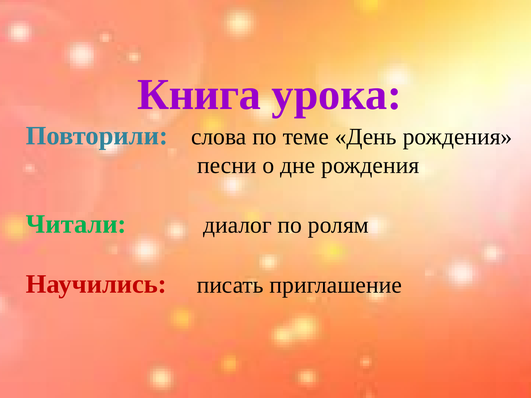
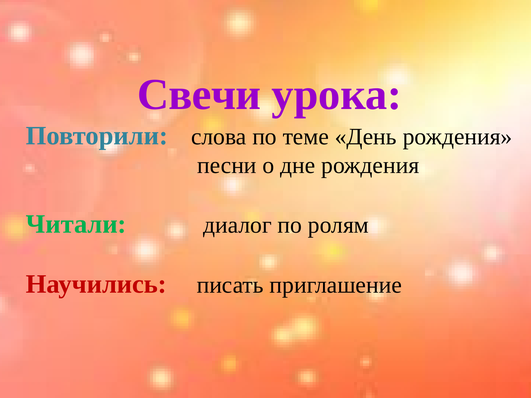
Книга: Книга -> Свечи
